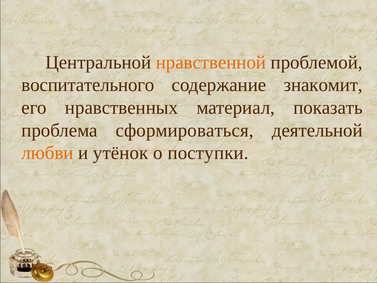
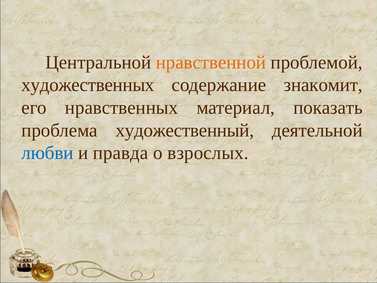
воспитательного: воспитательного -> художественных
сформироваться: сформироваться -> художественный
любви colour: orange -> blue
утёнок: утёнок -> правда
поступки: поступки -> взрослых
